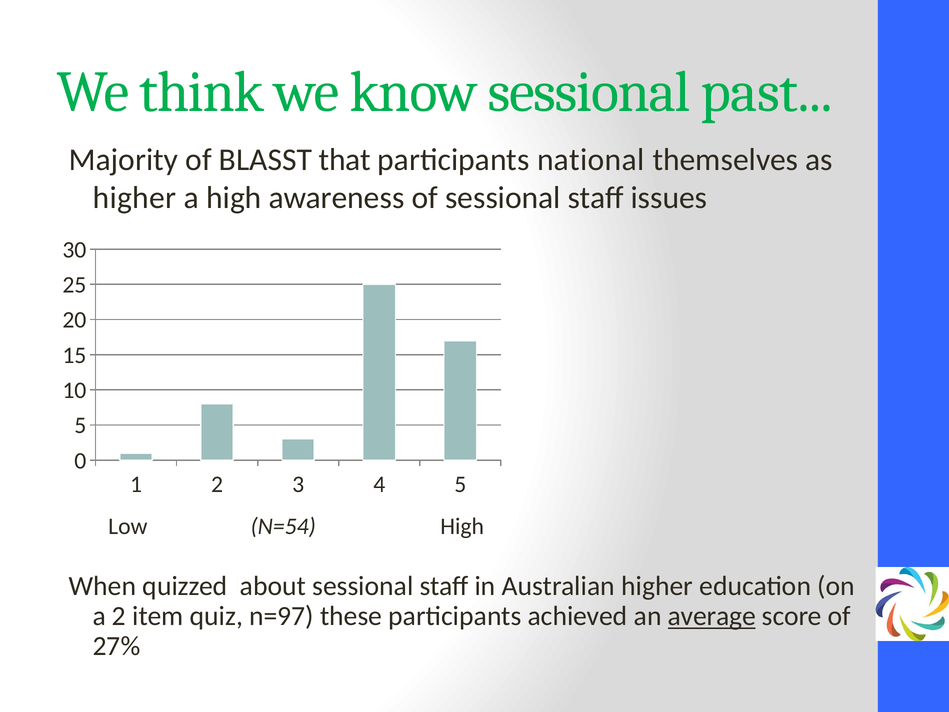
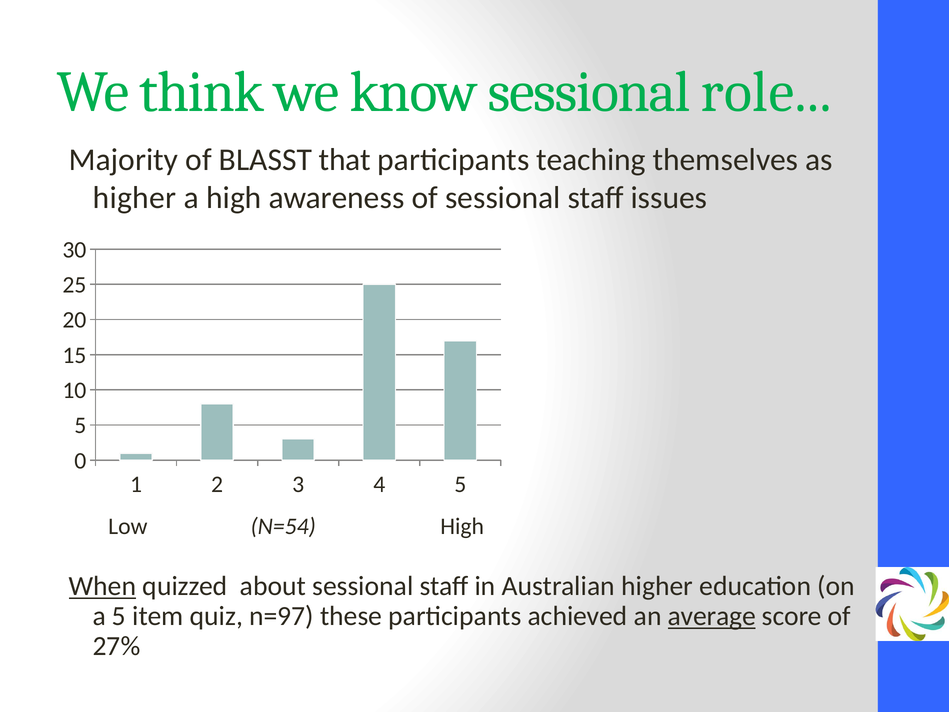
past: past -> role
national: national -> teaching
When underline: none -> present
a 2: 2 -> 5
